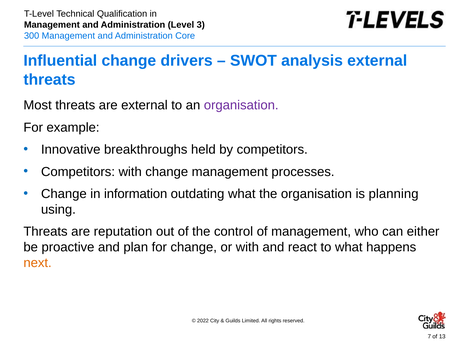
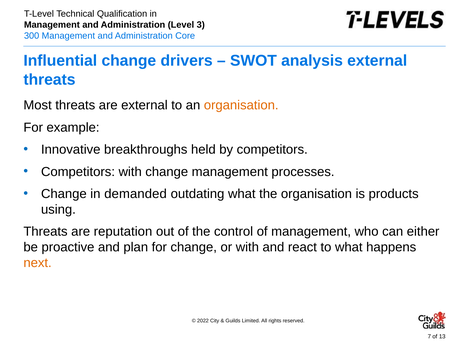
organisation at (241, 105) colour: purple -> orange
information: information -> demanded
planning: planning -> products
